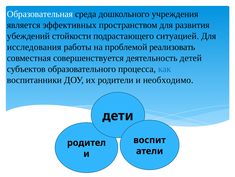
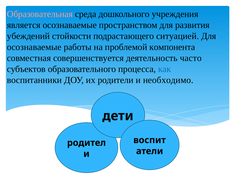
Образовательная colour: white -> pink
является эффективных: эффективных -> осознаваемые
исследования at (34, 47): исследования -> осознаваемые
реализовать: реализовать -> компонента
детей: детей -> часто
